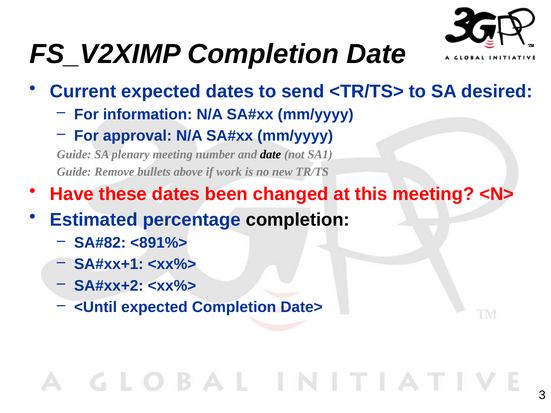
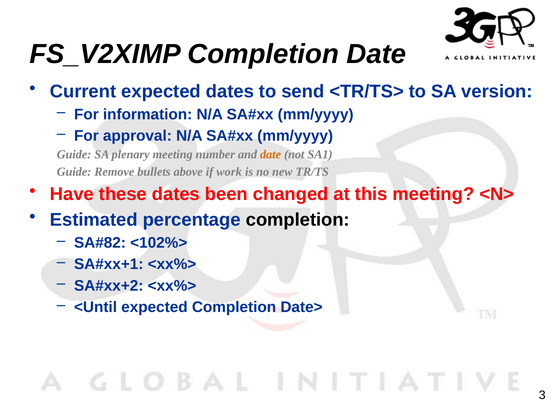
desired: desired -> version
date at (271, 155) colour: black -> orange
<891%>: <891%> -> <102%>
